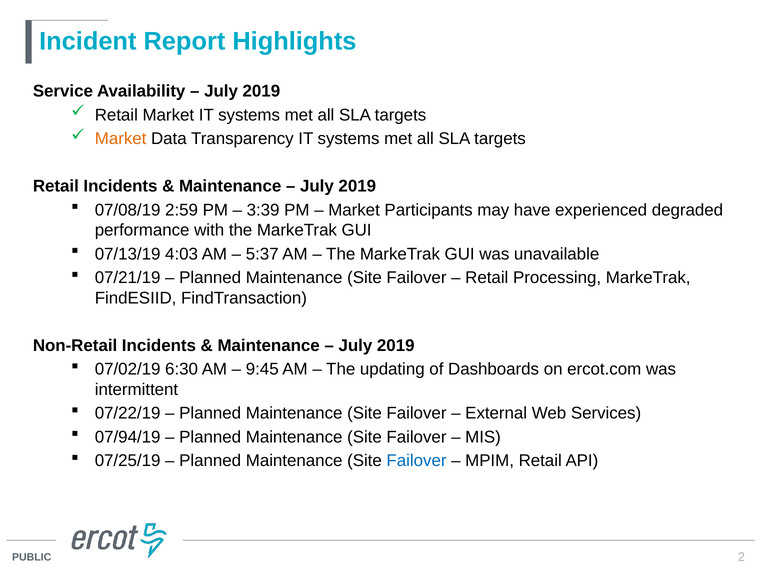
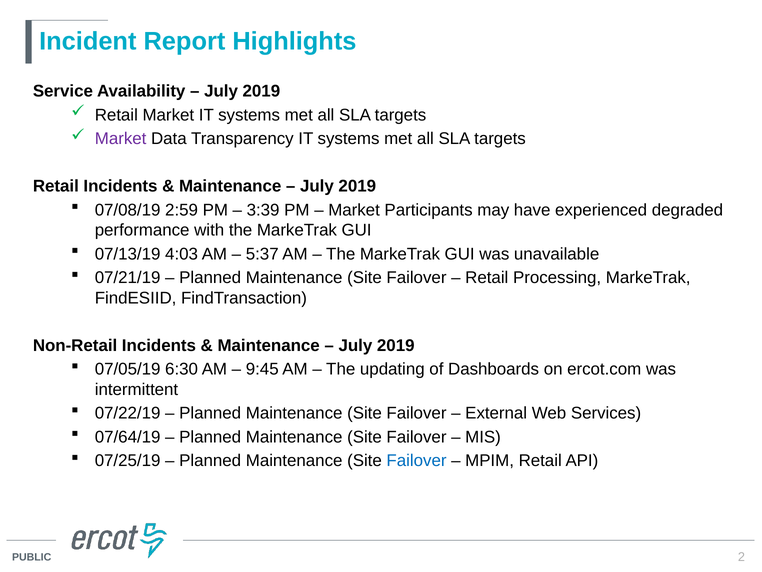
Market at (121, 139) colour: orange -> purple
07/02/19: 07/02/19 -> 07/05/19
07/94/19: 07/94/19 -> 07/64/19
